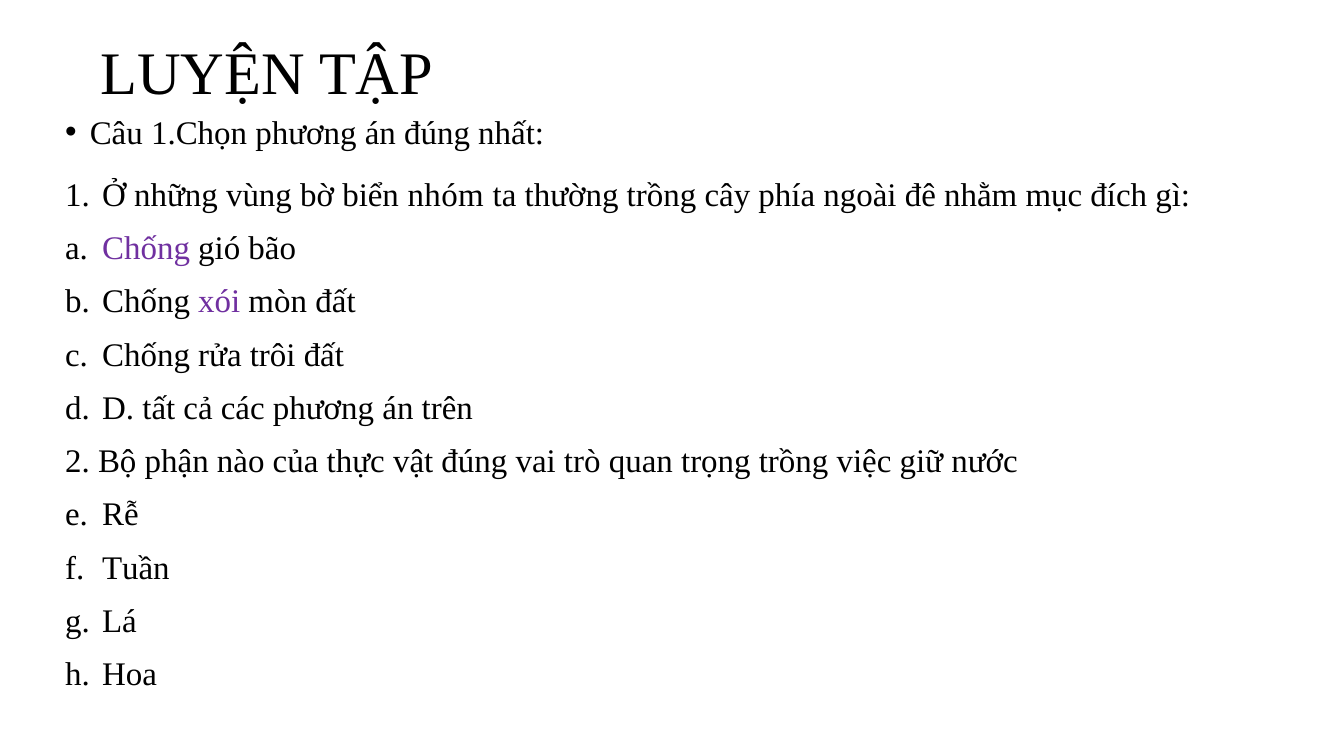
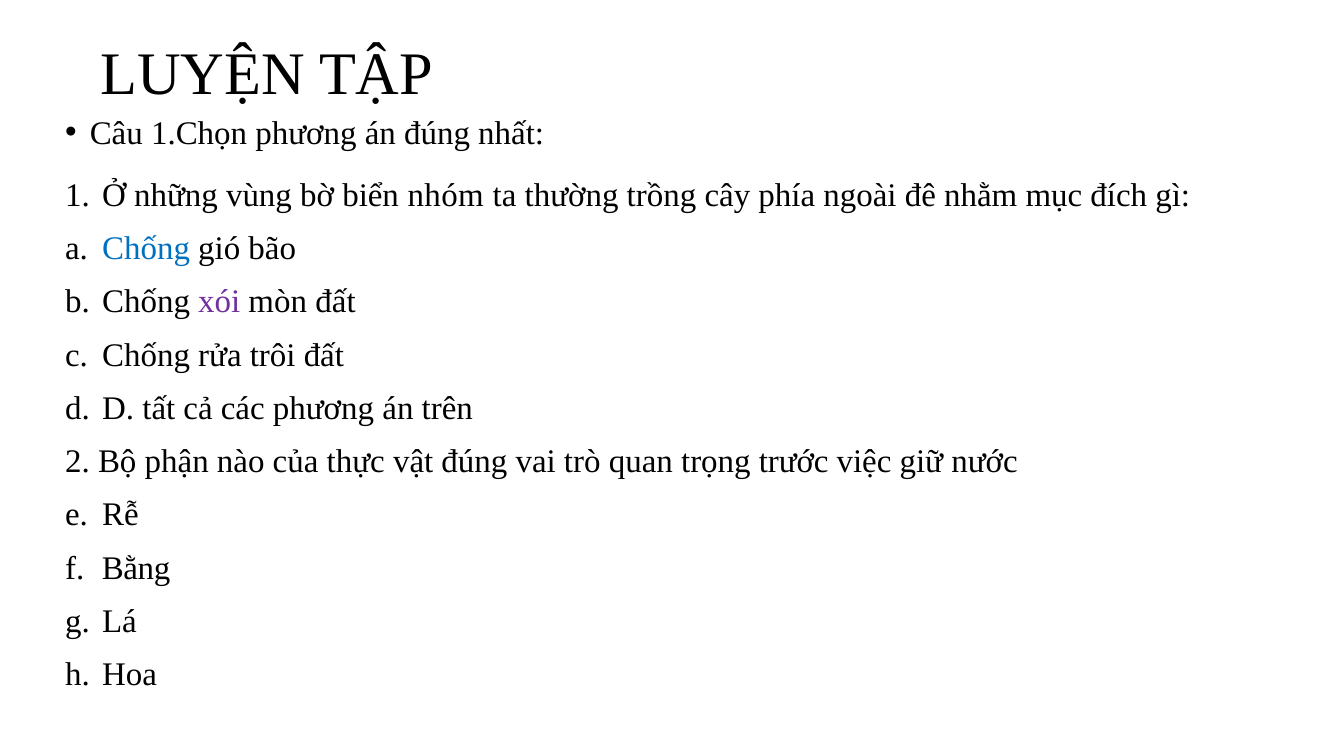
Chống at (146, 249) colour: purple -> blue
trọng trồng: trồng -> trước
Tuần: Tuần -> Bằng
